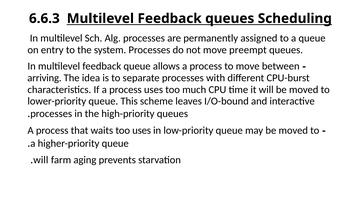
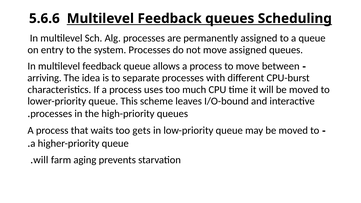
6.6.3: 6.6.3 -> 5.6.6
move preempt: preempt -> assigned
too uses: uses -> gets
